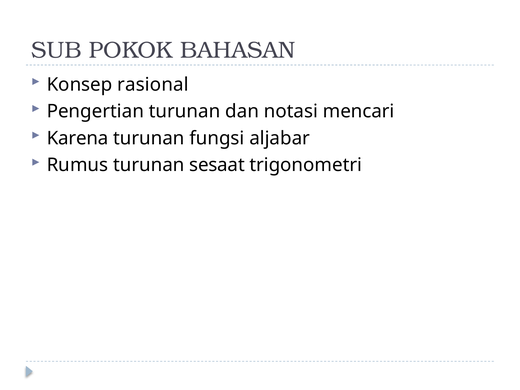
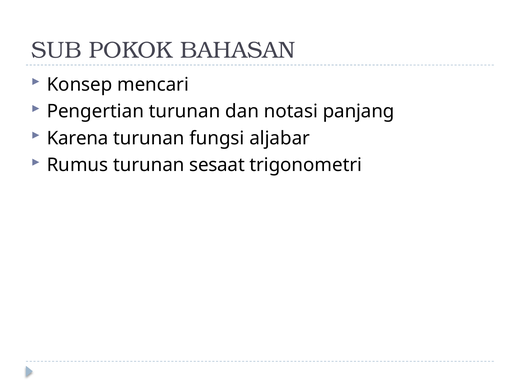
rasional: rasional -> mencari
mencari: mencari -> panjang
